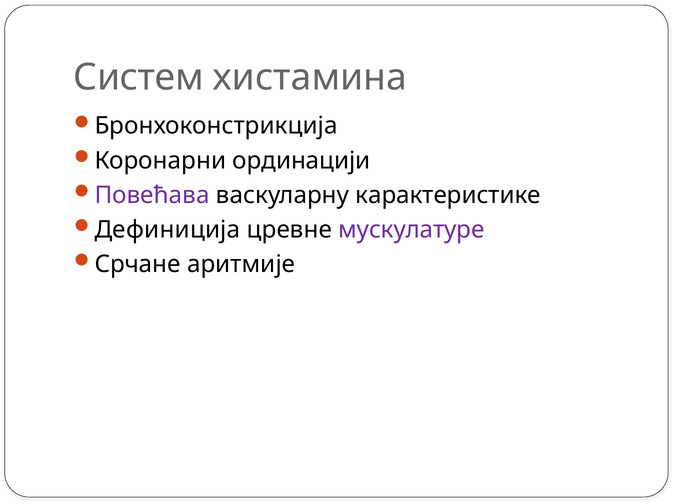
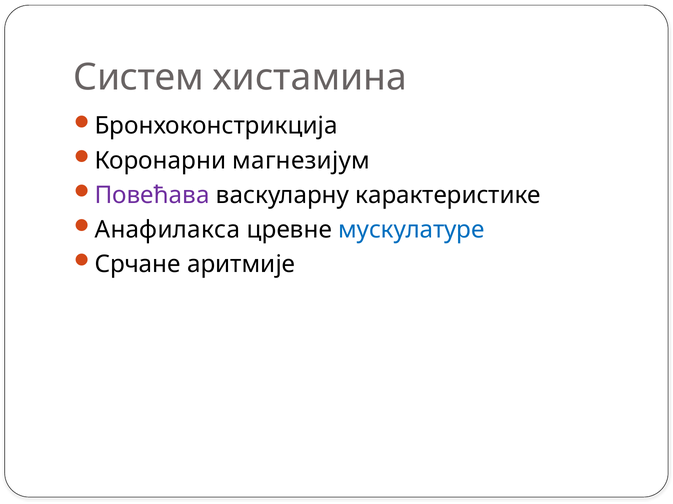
ординацији: ординацији -> магнезијум
Дефиниција: Дефиниција -> Анафилакса
мускулатуре colour: purple -> blue
